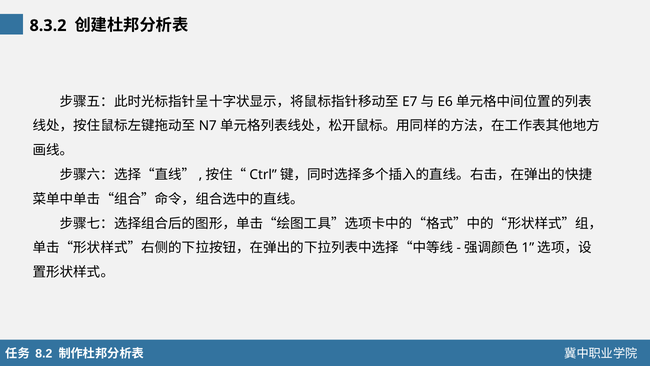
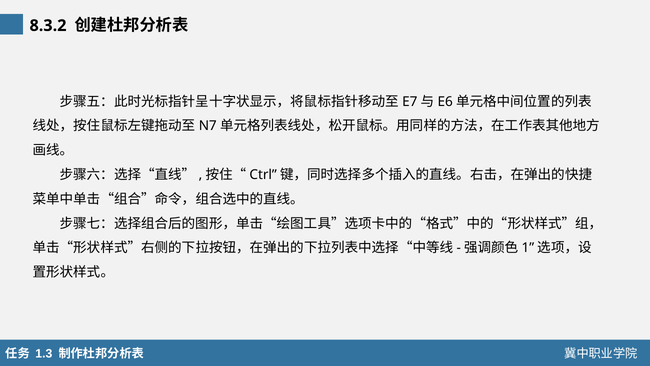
8.2: 8.2 -> 1.3
